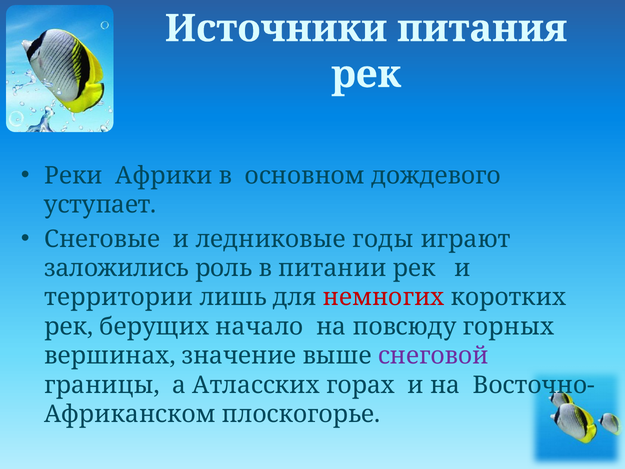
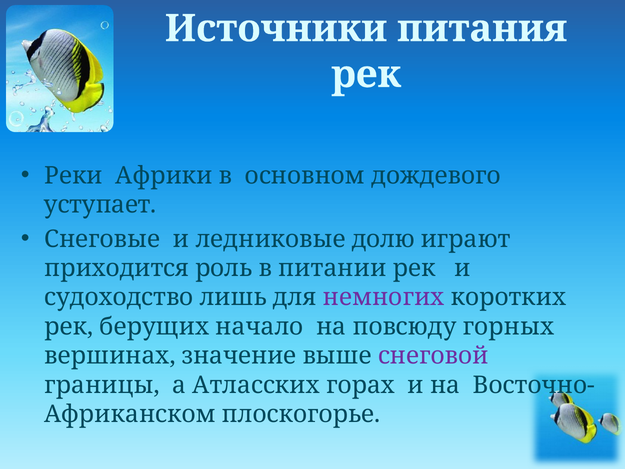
годы: годы -> долю
заложились: заложились -> приходится
территории: территории -> судоходство
немногих colour: red -> purple
